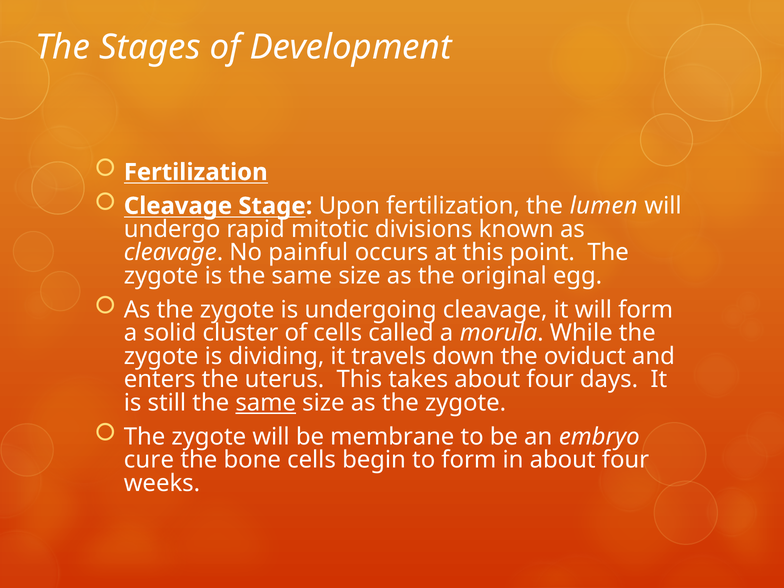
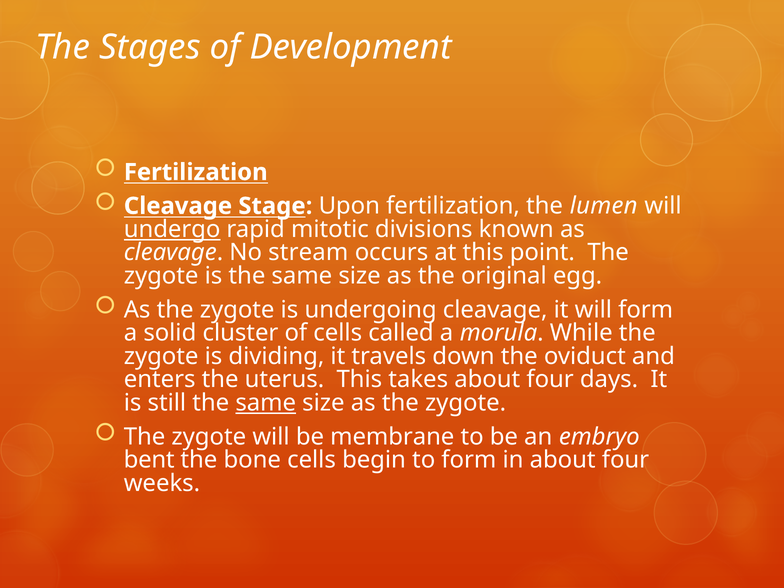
undergo underline: none -> present
painful: painful -> stream
cure: cure -> bent
